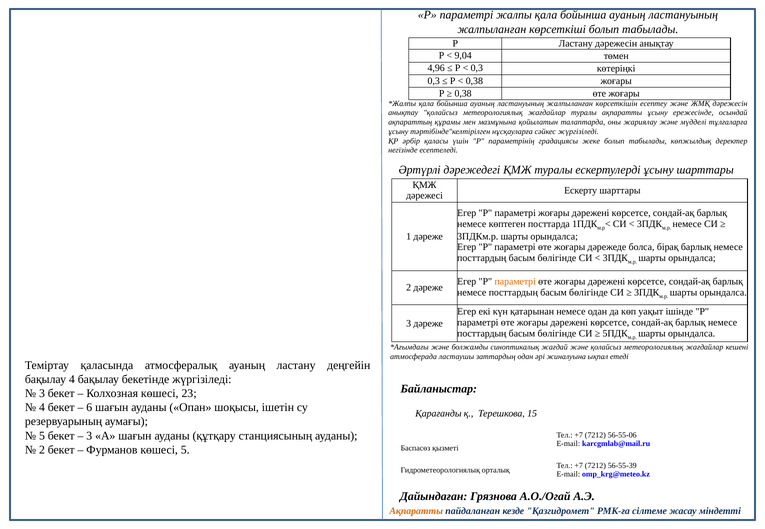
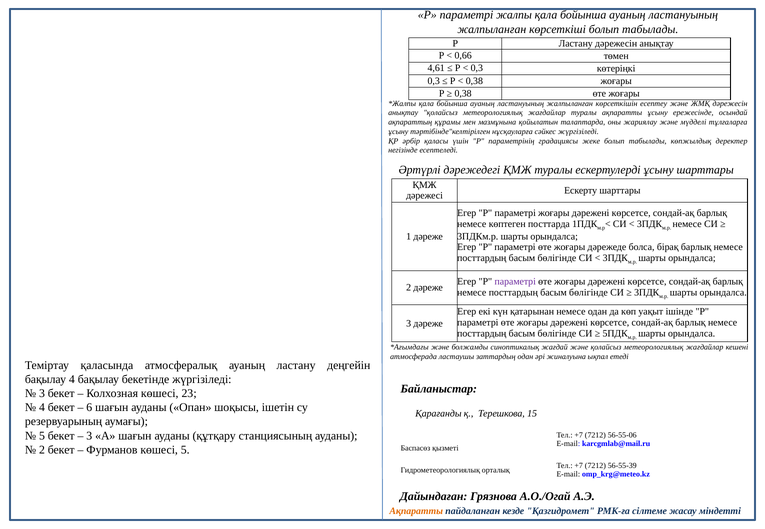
9,04: 9,04 -> 0,66
4,96: 4,96 -> 4,61
параметрі at (515, 282) colour: orange -> purple
